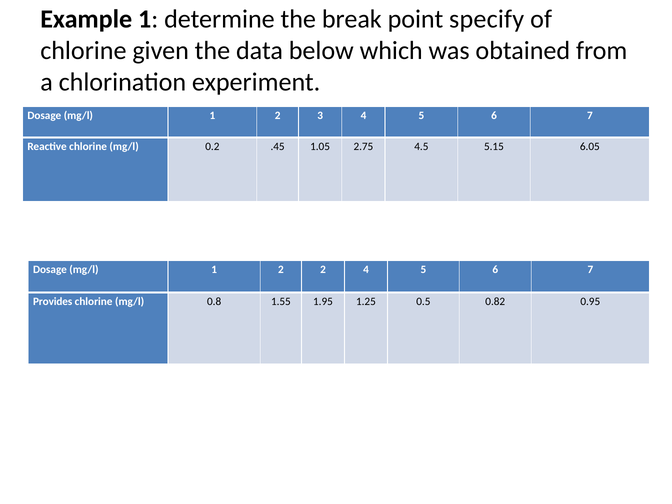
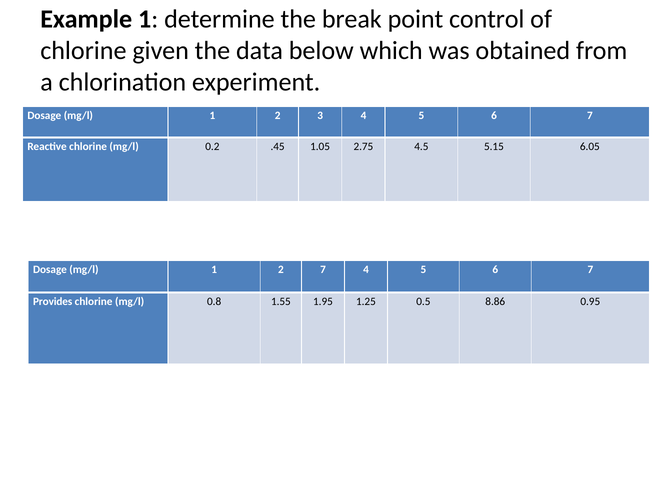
specify: specify -> control
2 2: 2 -> 7
0.82: 0.82 -> 8.86
